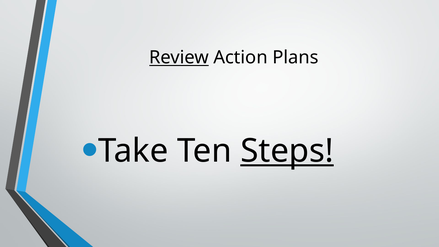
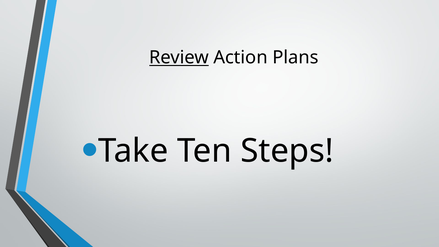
Steps underline: present -> none
